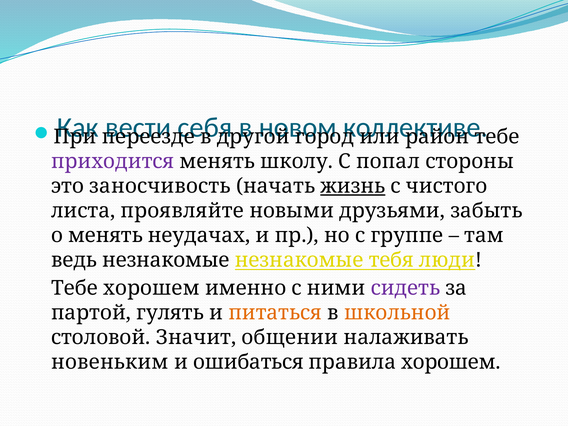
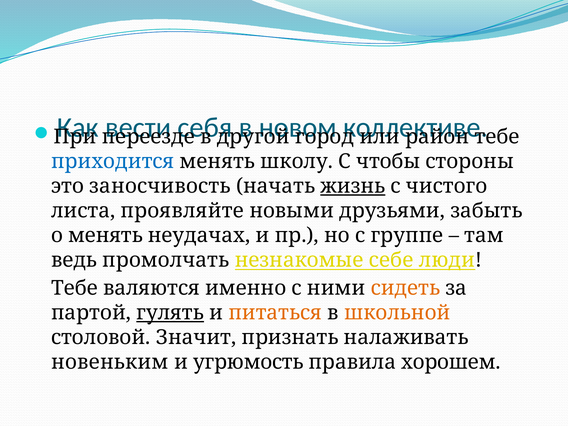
приходится colour: purple -> blue
попал: попал -> чтобы
ведь незнакомые: незнакомые -> промолчать
тебя: тебя -> себе
Тебе хорошем: хорошем -> валяются
сидеть colour: purple -> orange
гулять underline: none -> present
общении: общении -> признать
ошибаться: ошибаться -> угрюмость
